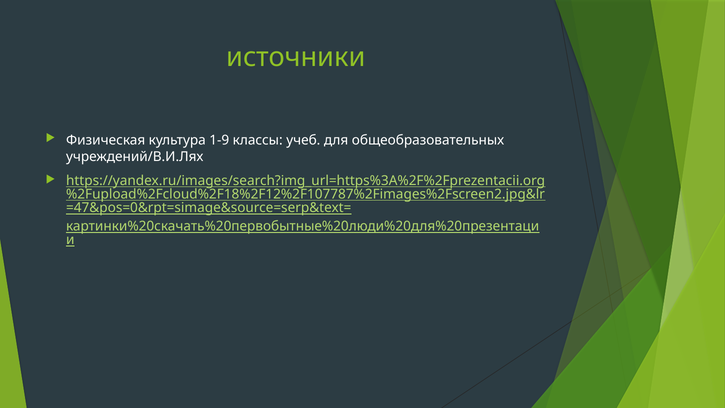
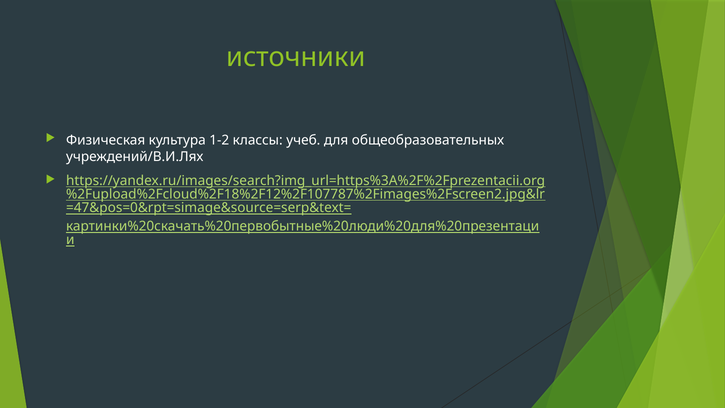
1-9: 1-9 -> 1-2
